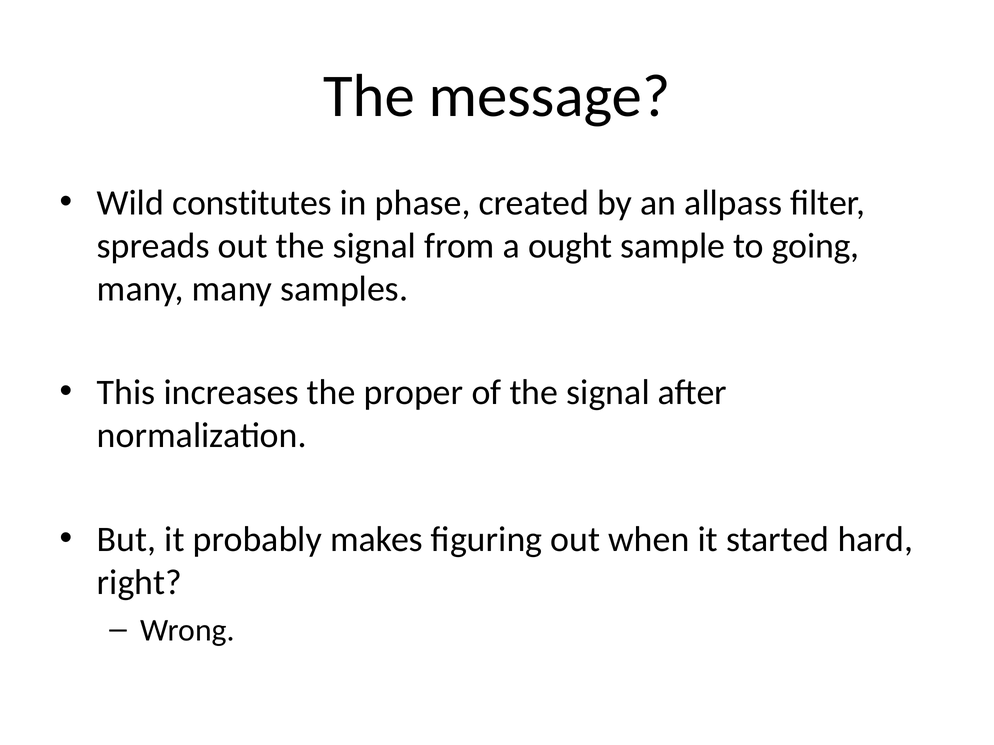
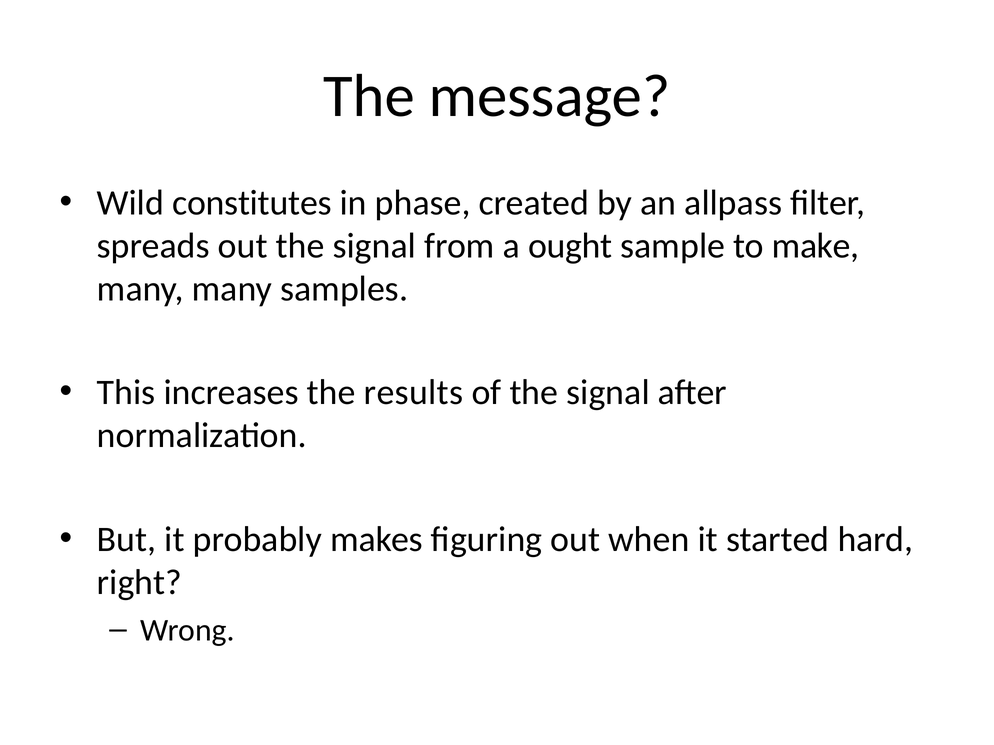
going: going -> make
proper: proper -> results
